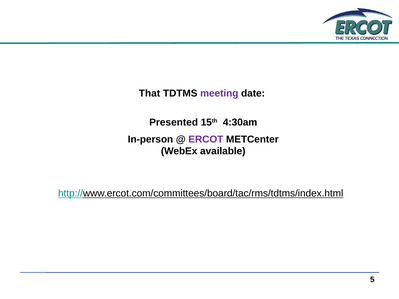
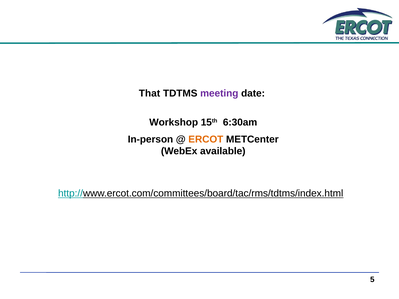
Presented: Presented -> Workshop
4:30am: 4:30am -> 6:30am
ERCOT colour: purple -> orange
